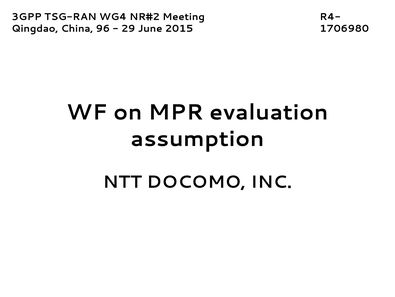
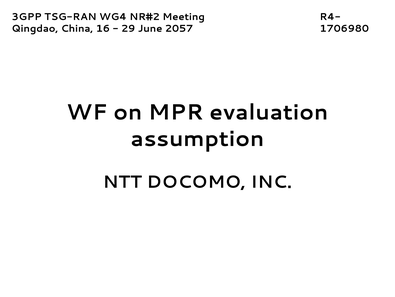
96: 96 -> 16
2015: 2015 -> 2057
